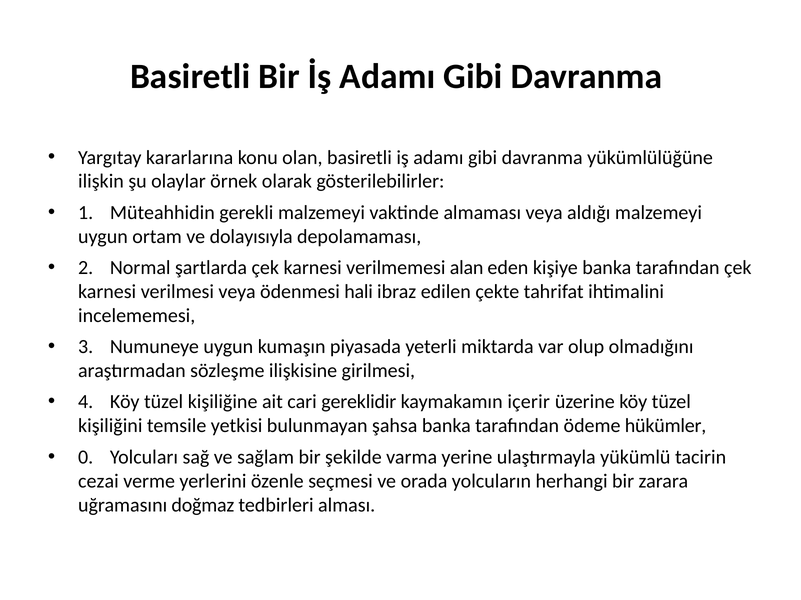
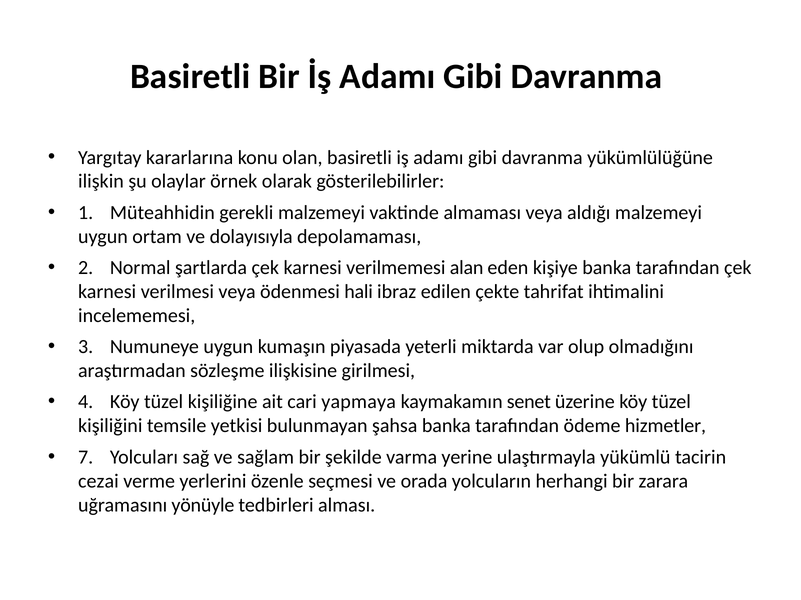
gereklidir: gereklidir -> yapmaya
içerir: içerir -> senet
hükümler: hükümler -> hizmetler
0: 0 -> 7
doğmaz: doğmaz -> yönüyle
